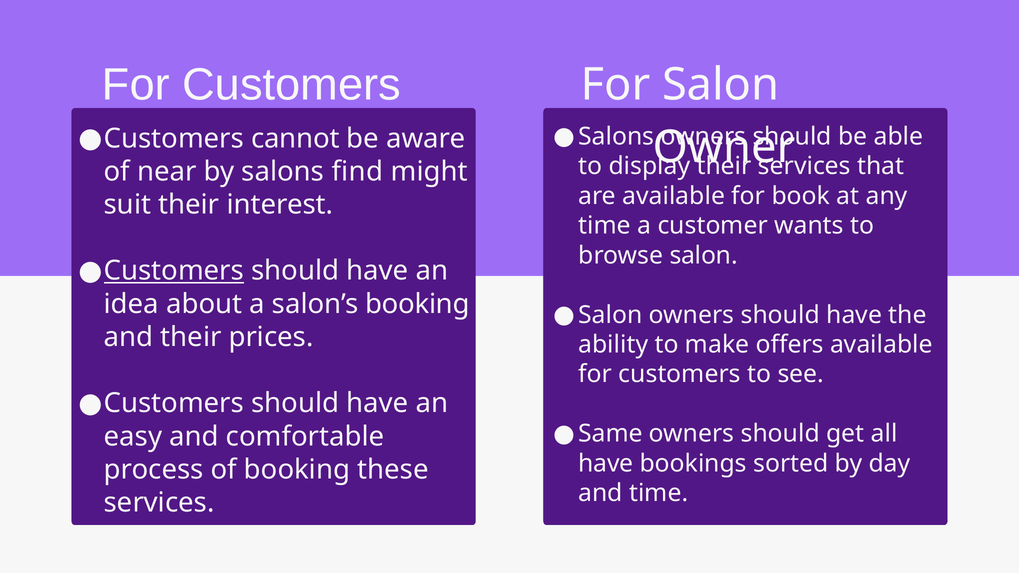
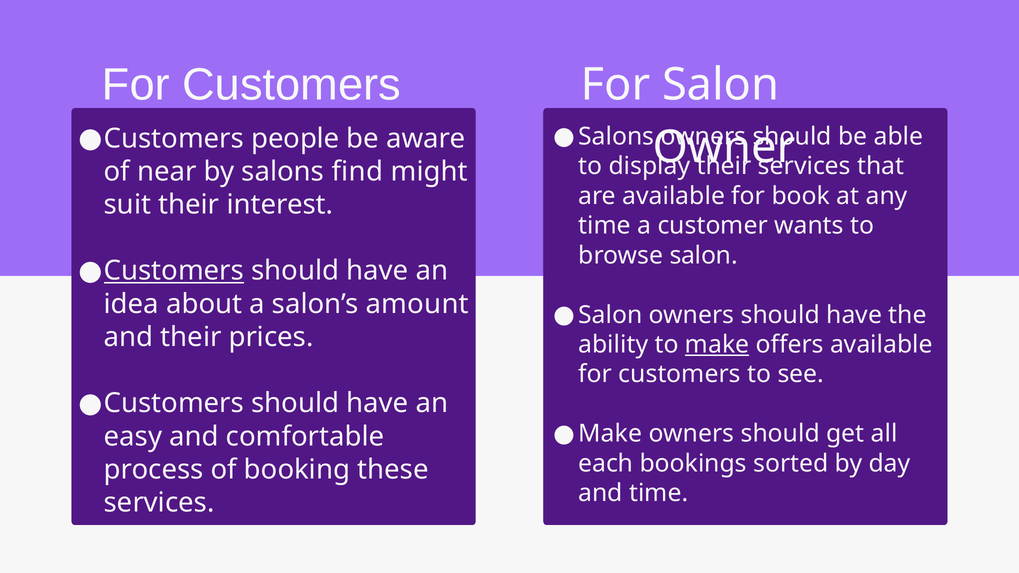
cannot: cannot -> people
salon’s booking: booking -> amount
make at (717, 345) underline: none -> present
Same at (610, 434): Same -> Make
have at (606, 464): have -> each
